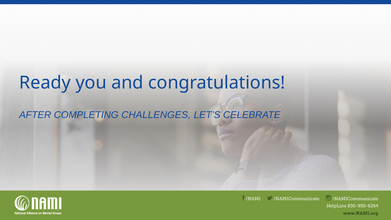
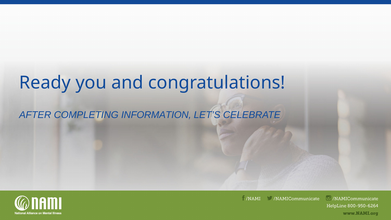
CHALLENGES: CHALLENGES -> INFORMATION
